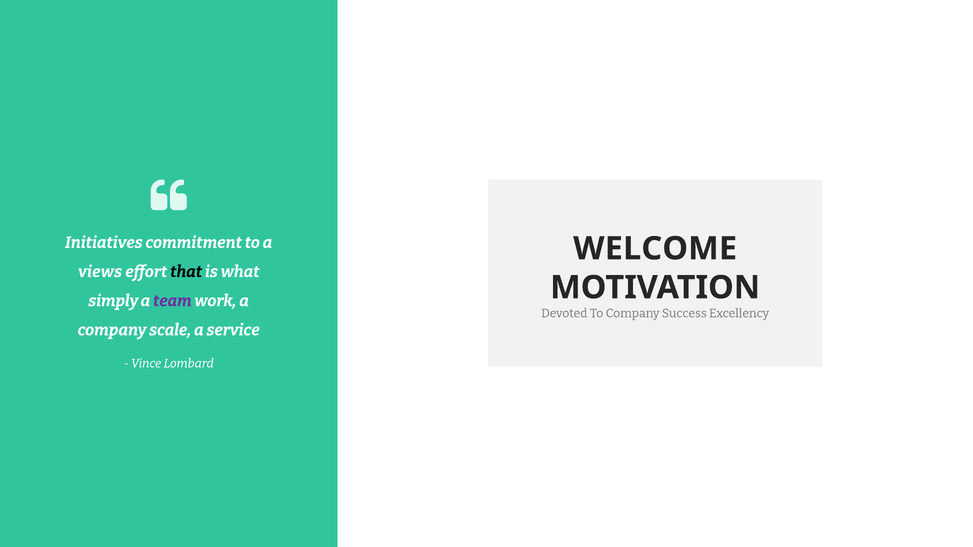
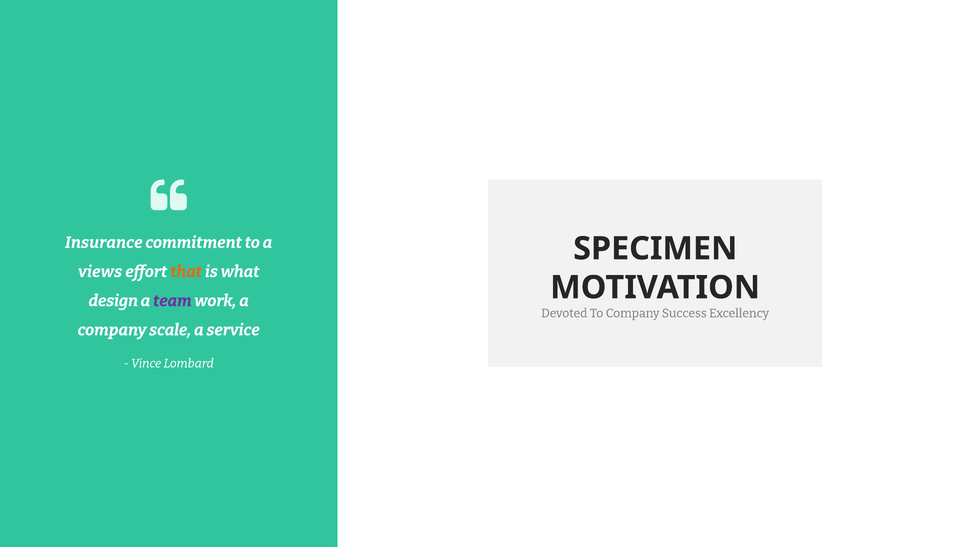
Initiatives: Initiatives -> Insurance
WELCOME: WELCOME -> SPECIMEN
that colour: black -> orange
simply: simply -> design
